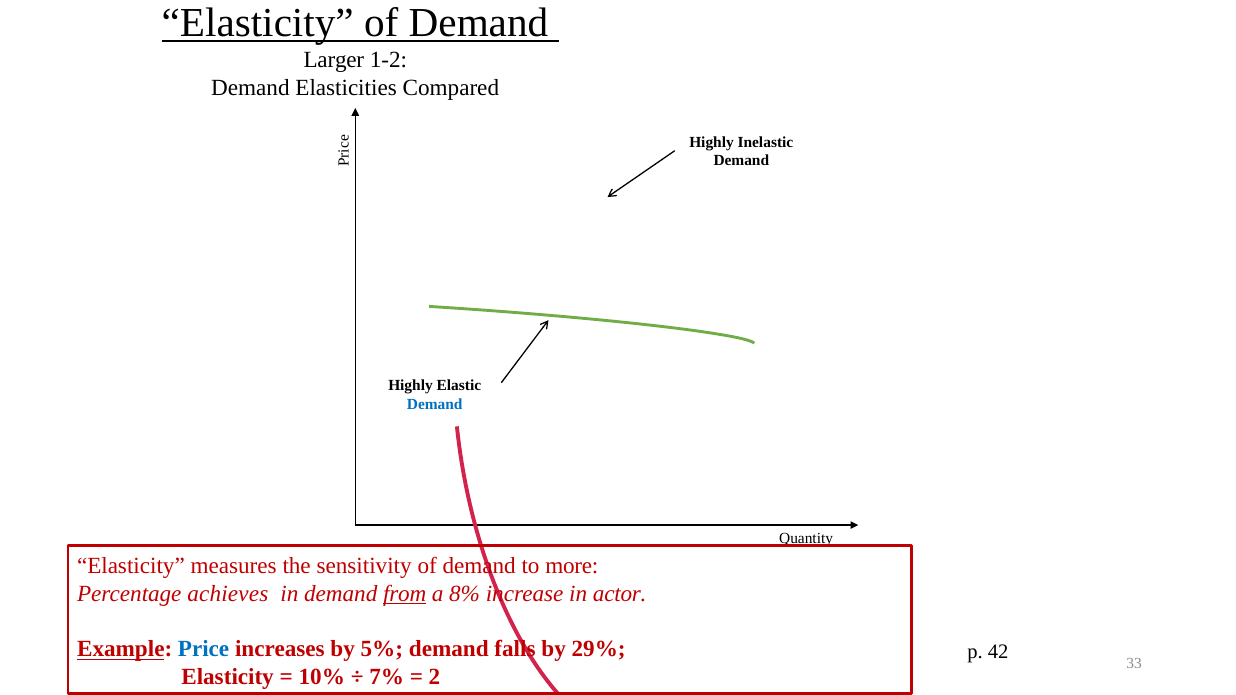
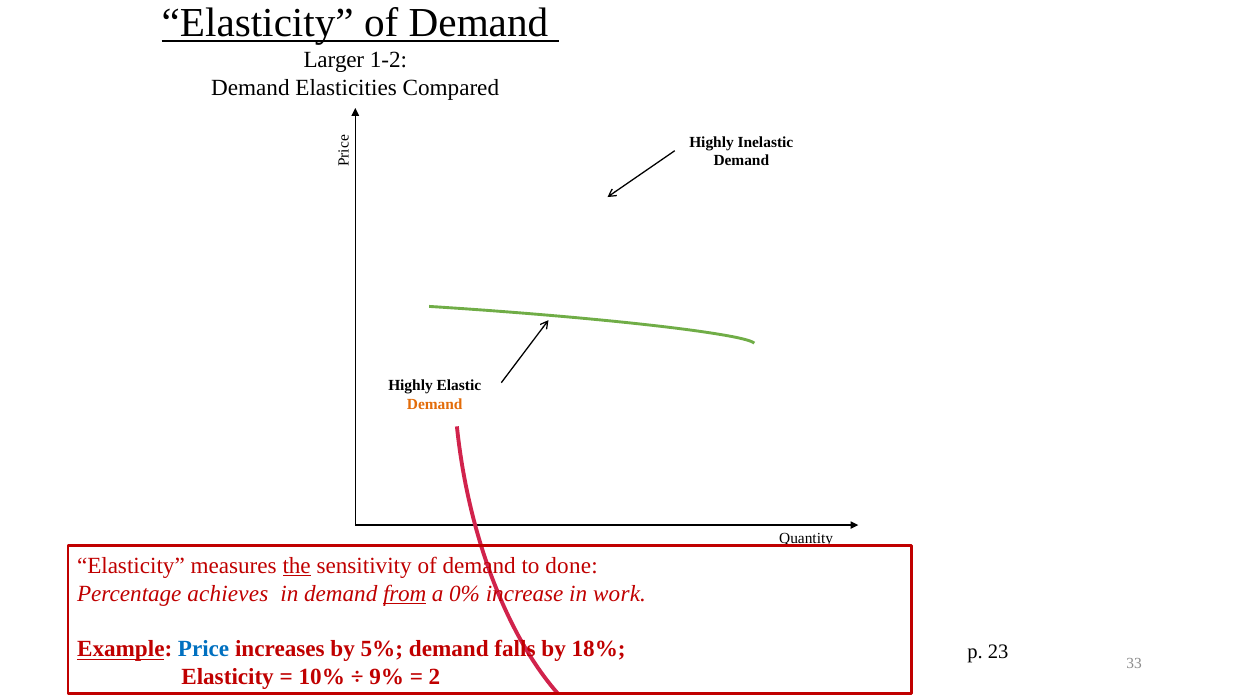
Demand at (435, 404) colour: blue -> orange
the underline: none -> present
more: more -> done
8%: 8% -> 0%
actor: actor -> work
29%: 29% -> 18%
42: 42 -> 23
7%: 7% -> 9%
